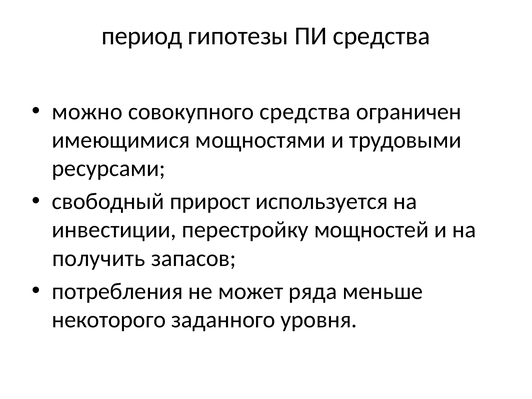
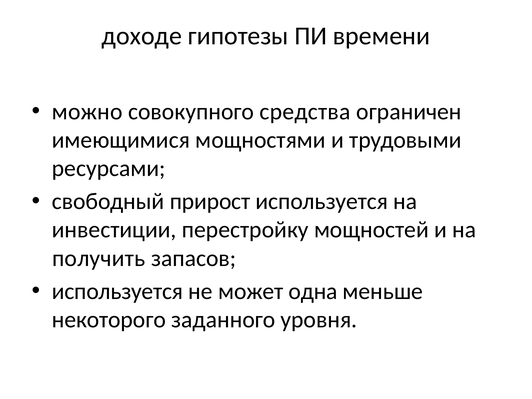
период: период -> доходе
ПИ средства: средства -> времени
потребления at (117, 291): потребления -> используется
ряда: ряда -> одна
